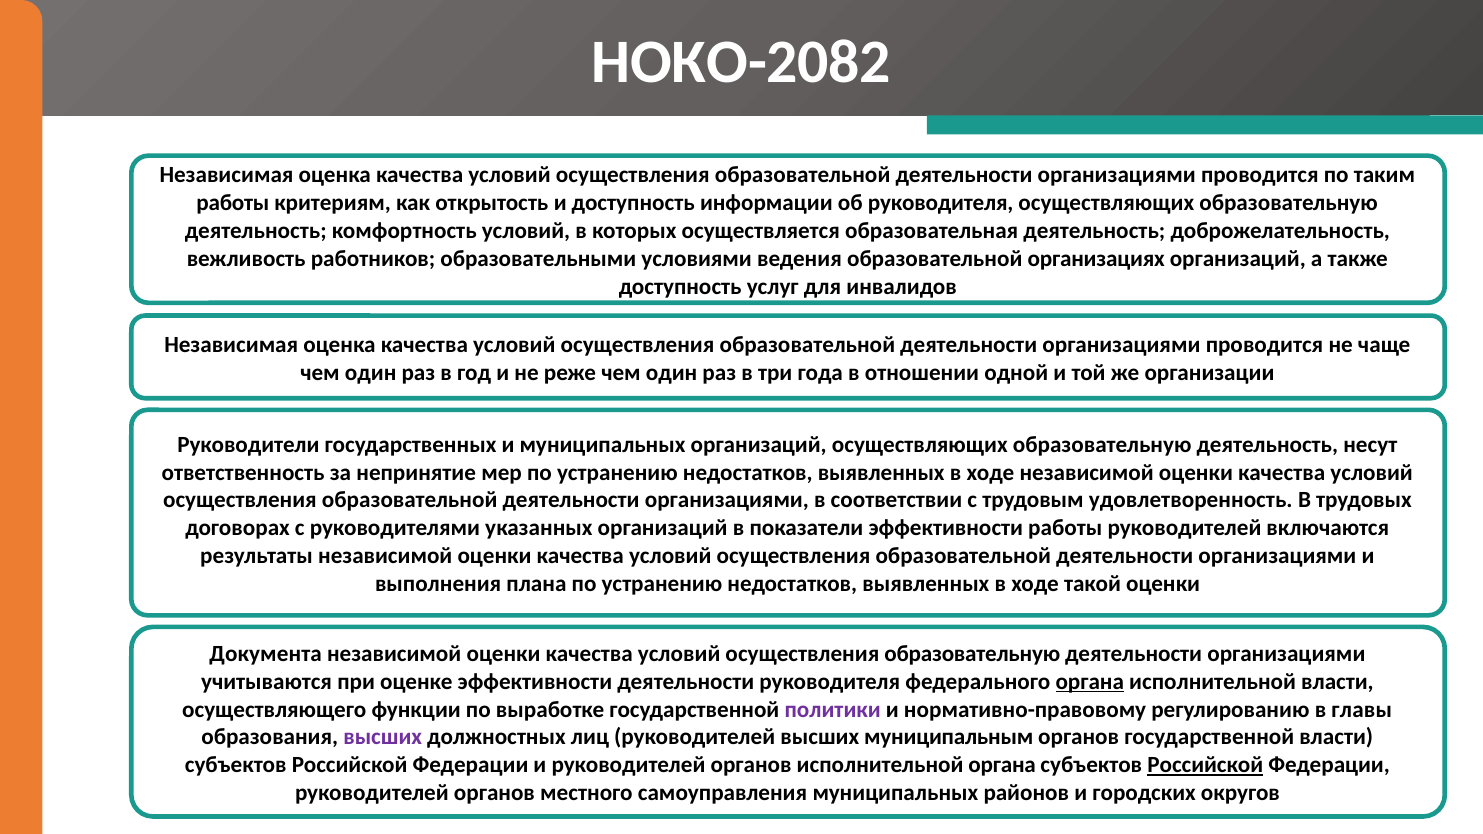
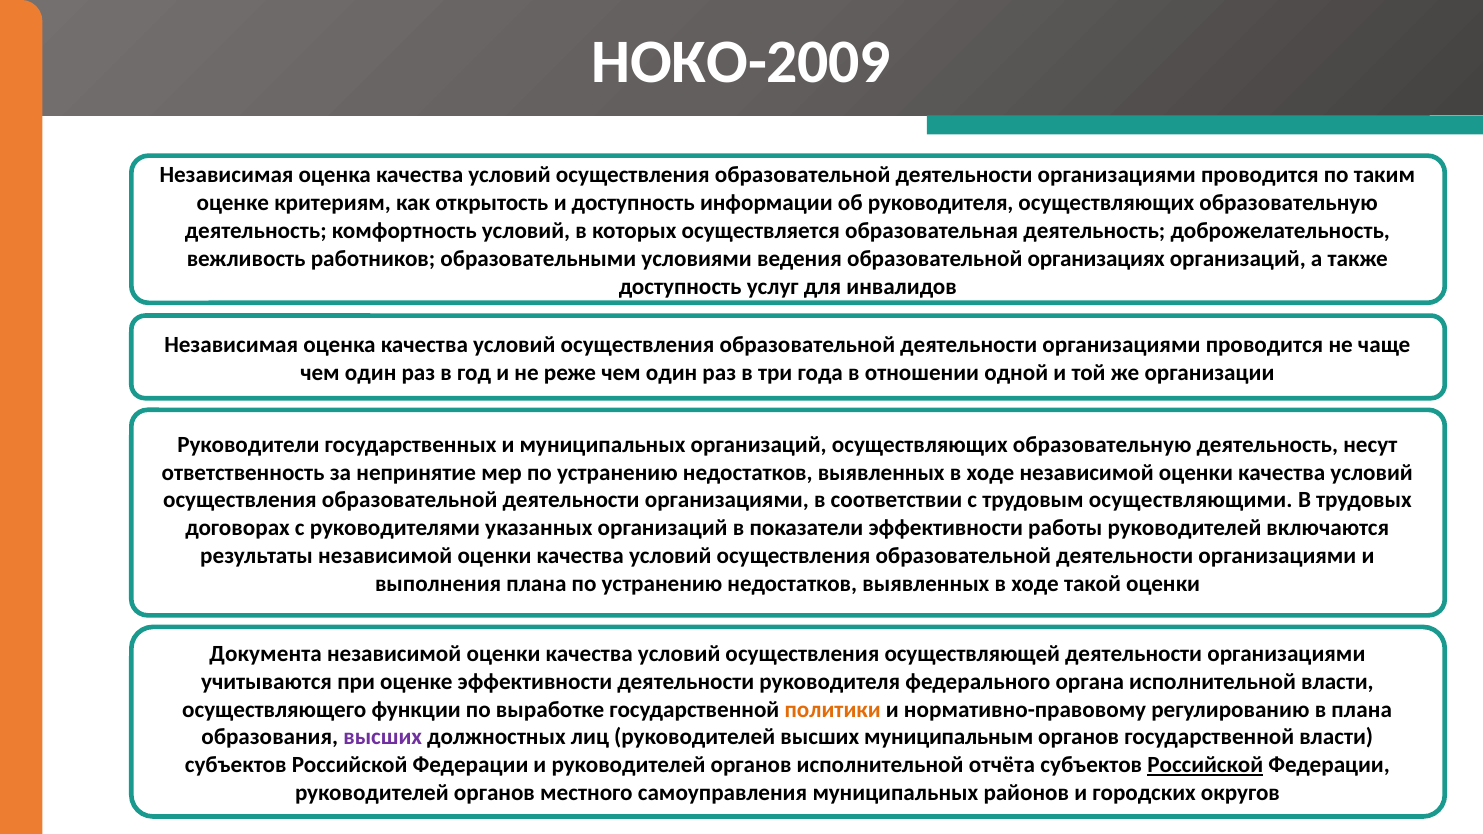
НОКО-2082: НОКО-2082 -> НОКО-2009
работы at (233, 203): работы -> оценке
удовлетворенность: удовлетворенность -> осуществляющими
осуществления образовательную: образовательную -> осуществляющей
органа at (1090, 682) underline: present -> none
политики colour: purple -> orange
в главы: главы -> плана
исполнительной органа: органа -> отчёта
